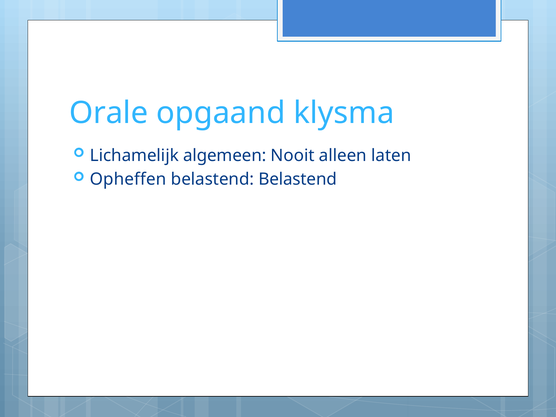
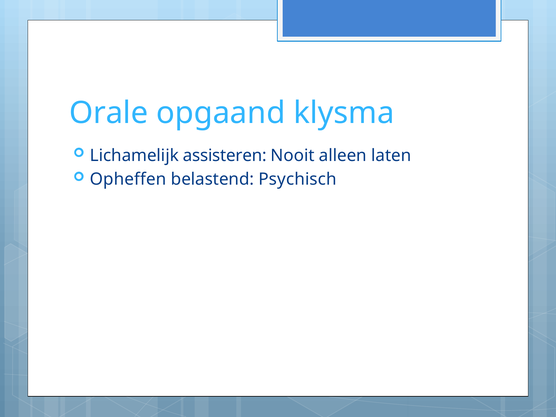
algemeen: algemeen -> assisteren
belastend Belastend: Belastend -> Psychisch
